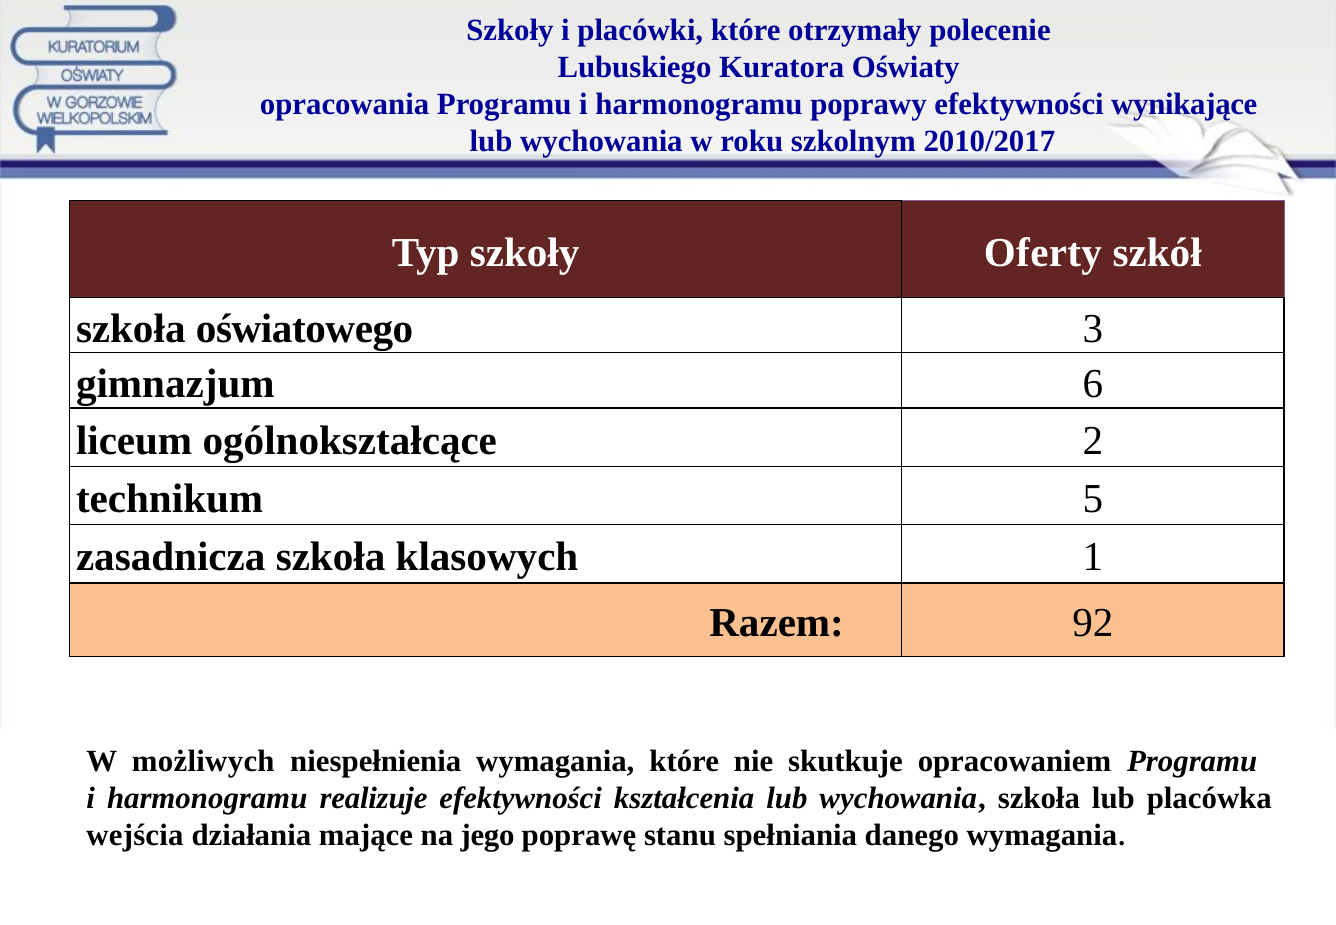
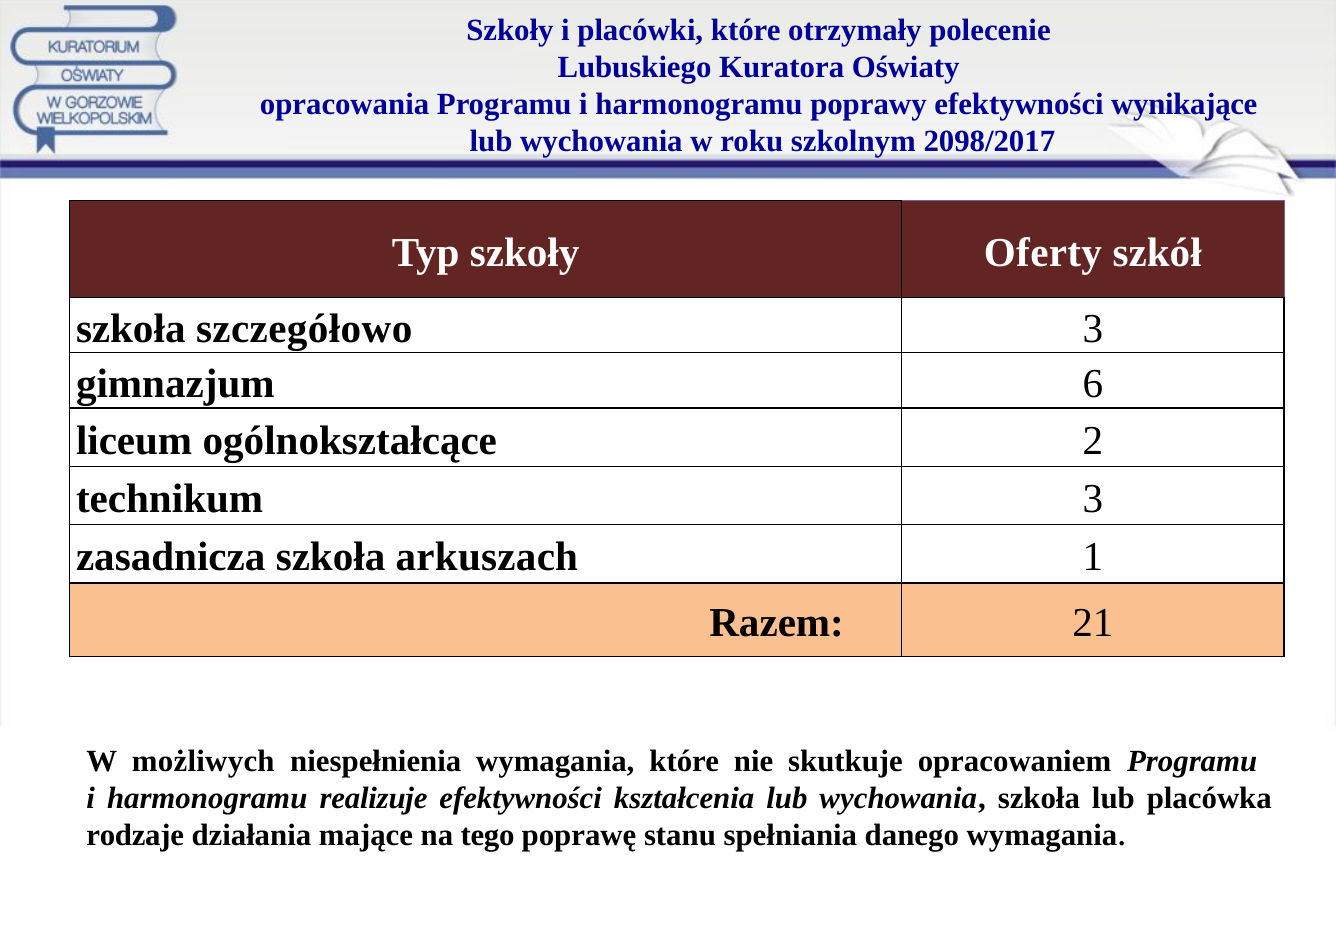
2010/2017: 2010/2017 -> 2098/2017
oświatowego: oświatowego -> szczegółowo
technikum 5: 5 -> 3
klasowych: klasowych -> arkuszach
92: 92 -> 21
wejścia: wejścia -> rodzaje
jego: jego -> tego
